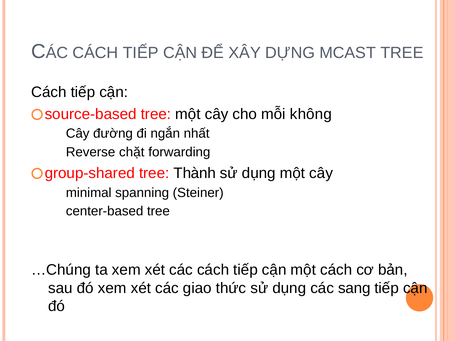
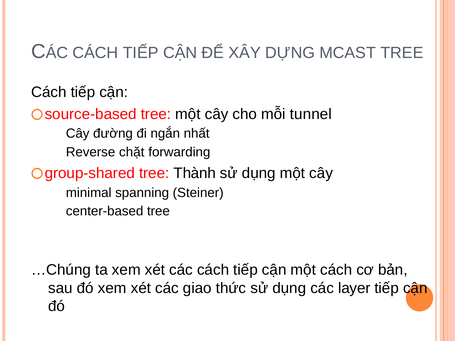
không: không -> tunnel
sang: sang -> layer
